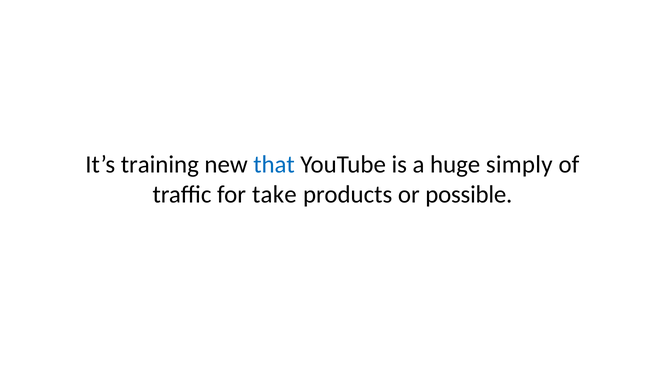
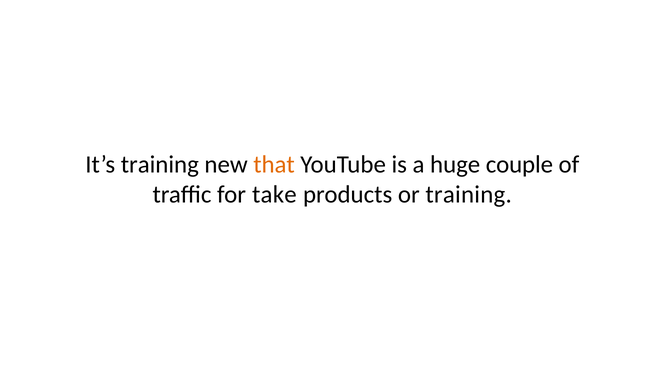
that colour: blue -> orange
simply: simply -> couple
or possible: possible -> training
